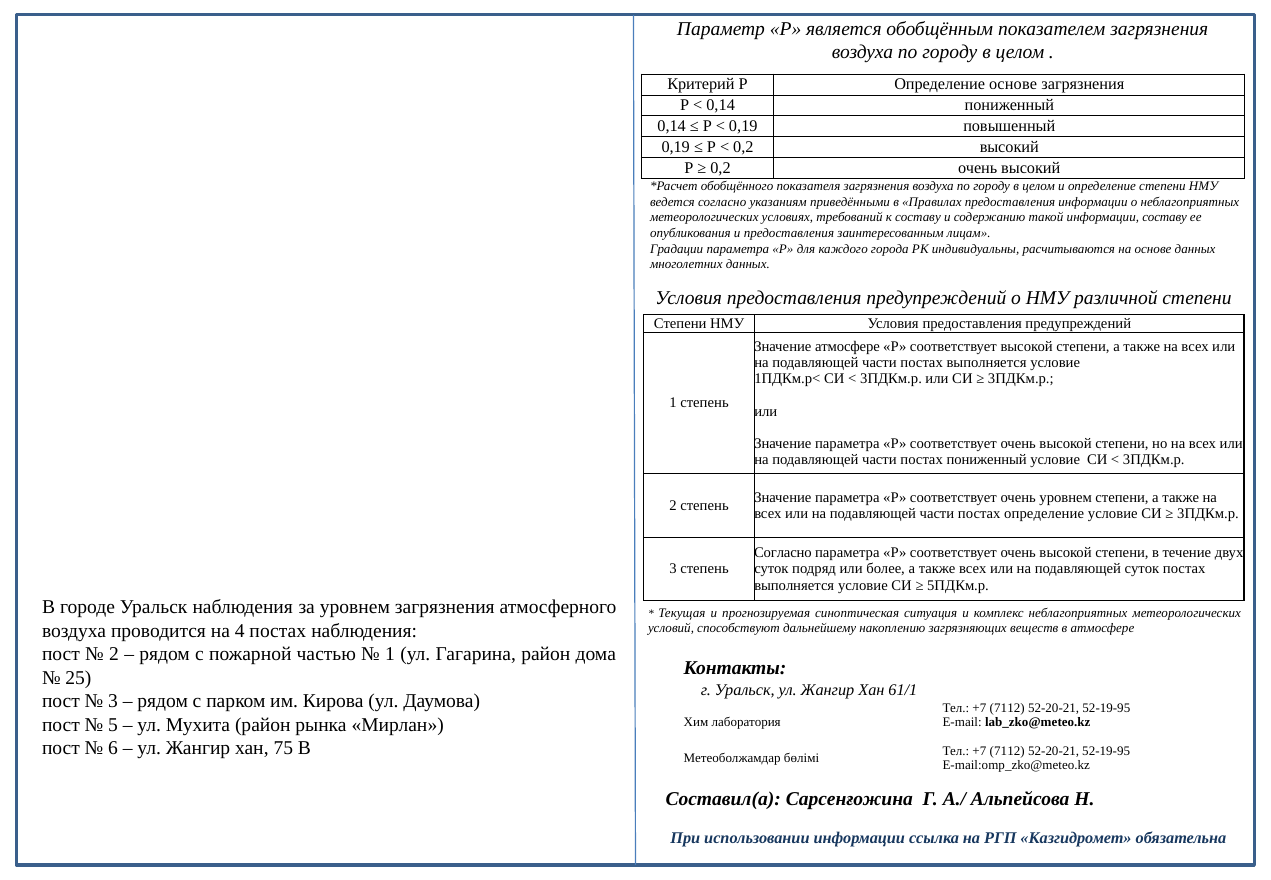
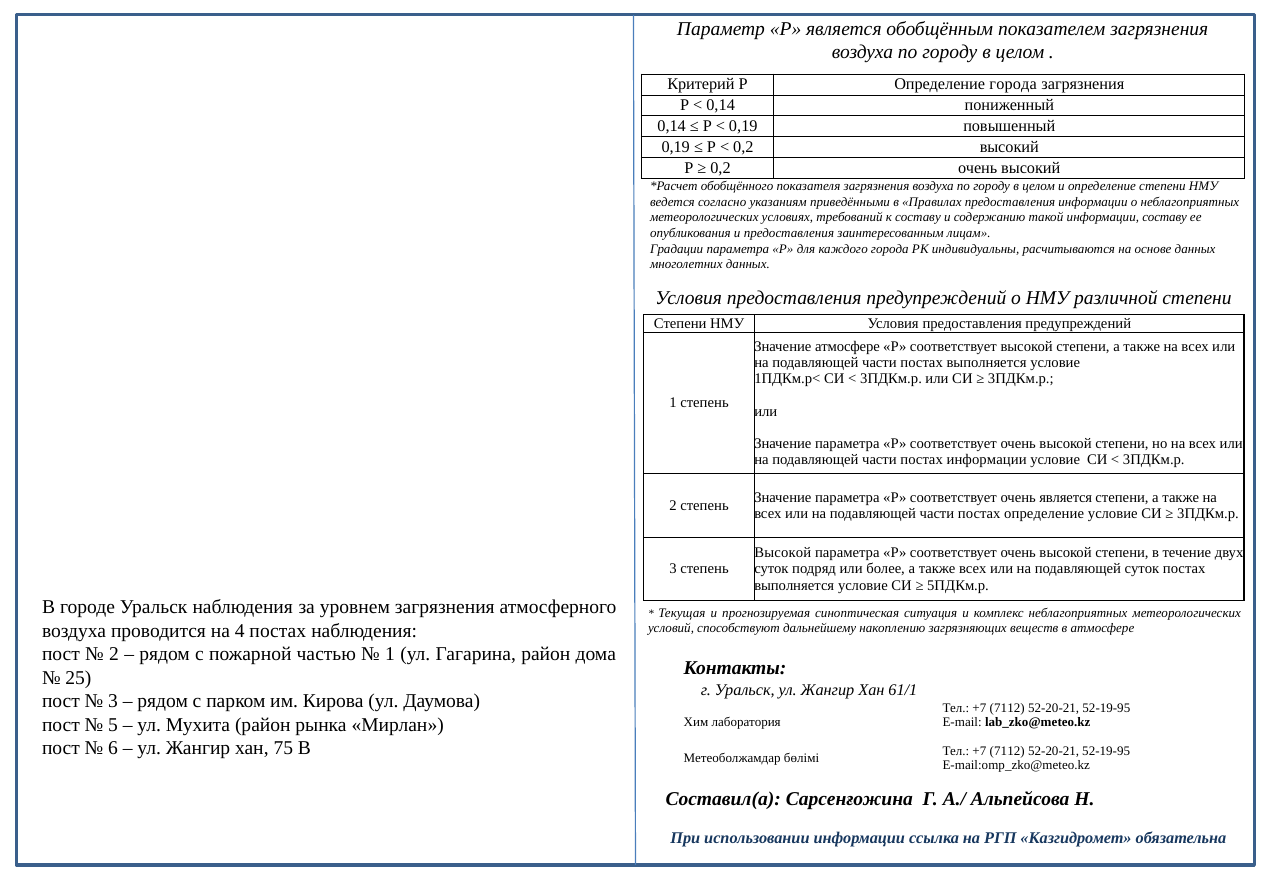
Определение основе: основе -> города
постах пониженный: пониженный -> информации
очень уровнем: уровнем -> является
Согласно at (783, 553): Согласно -> Высокой
